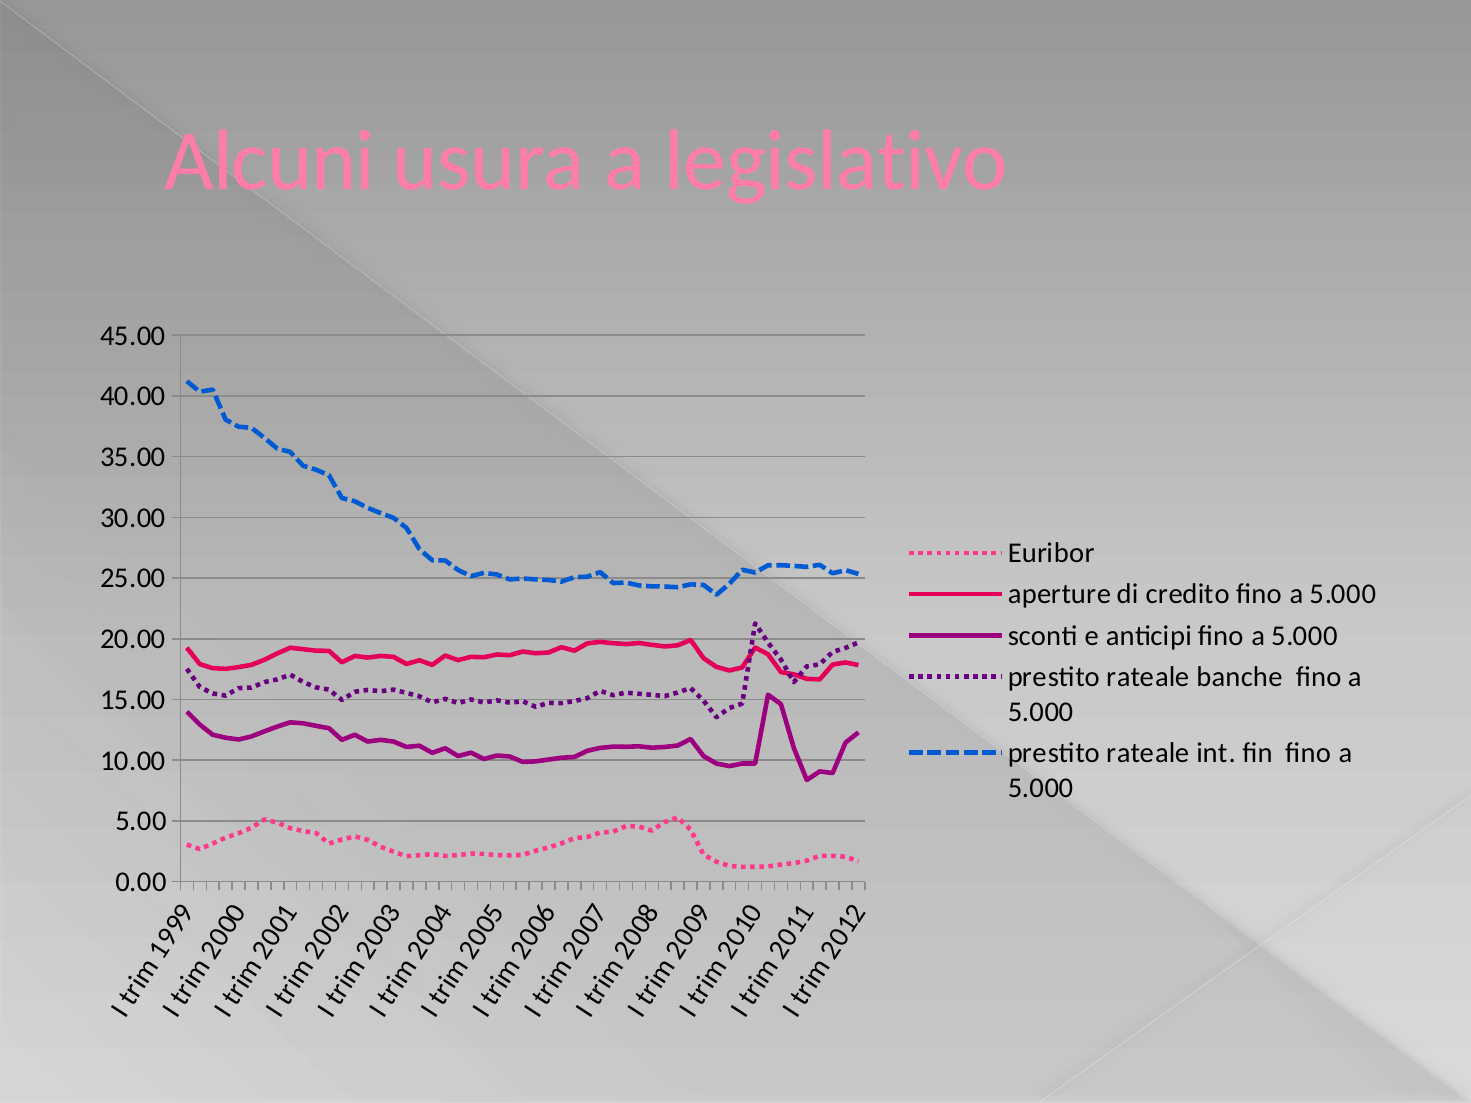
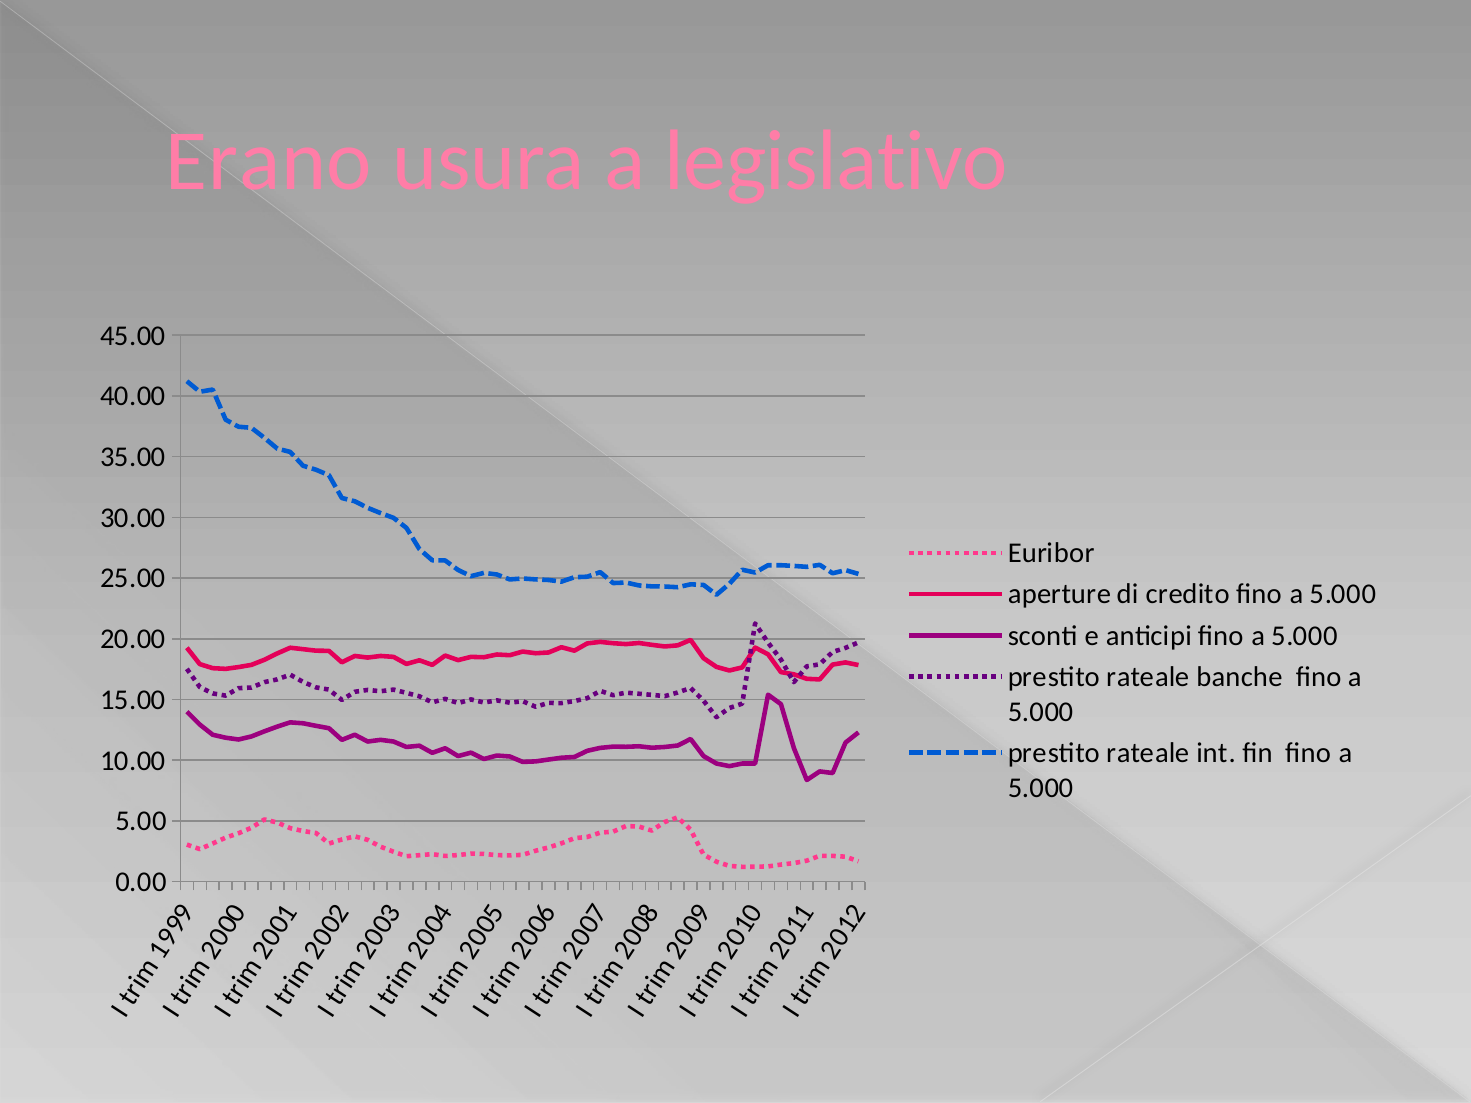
Alcuni: Alcuni -> Erano
